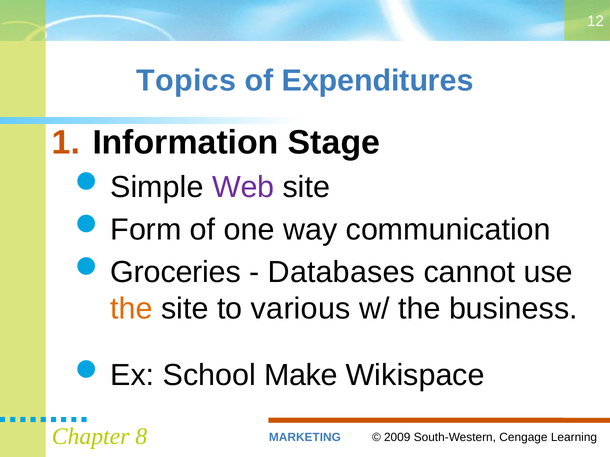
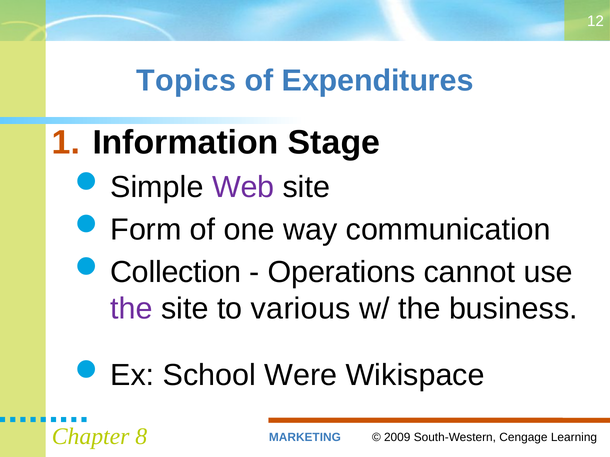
Groceries: Groceries -> Collection
Databases: Databases -> Operations
the at (132, 309) colour: orange -> purple
Make: Make -> Were
